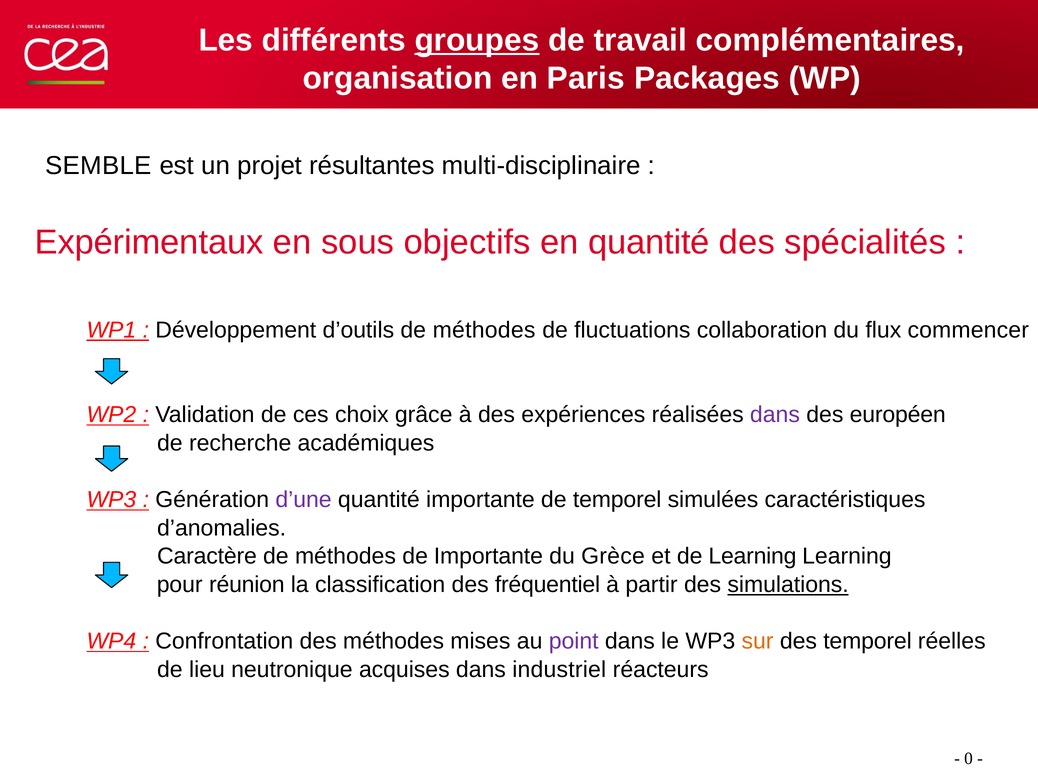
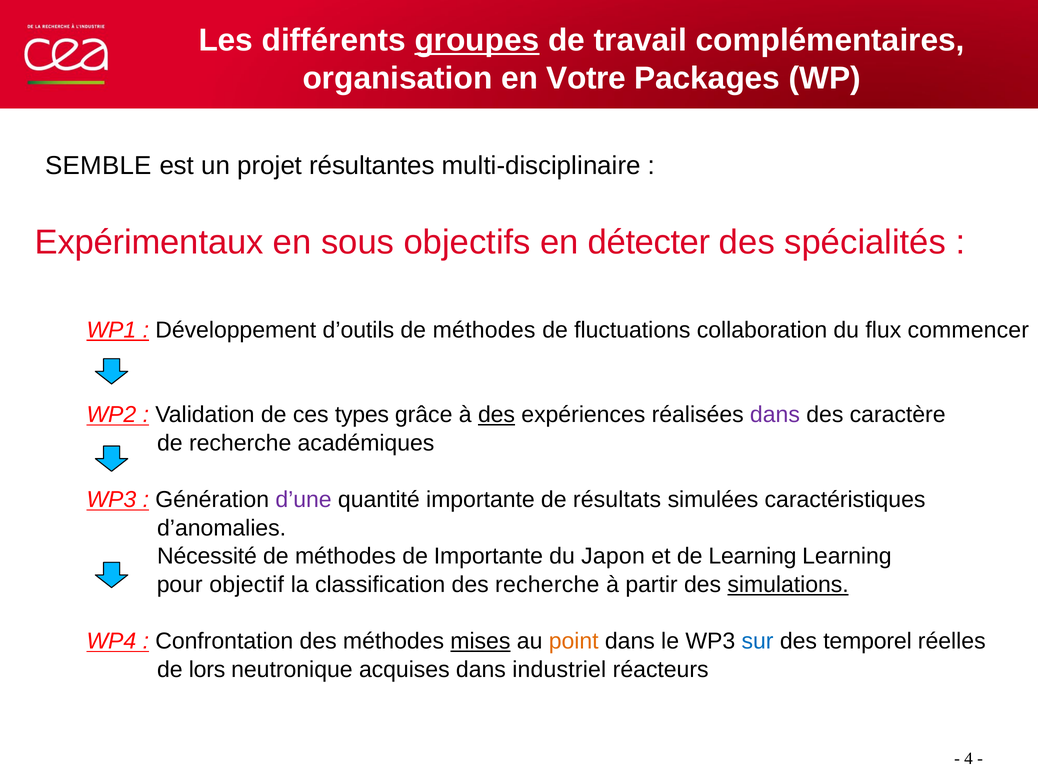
Paris: Paris -> Votre
en quantité: quantité -> détecter
choix: choix -> types
des at (497, 415) underline: none -> present
européen: européen -> caractère
de temporel: temporel -> résultats
Caractère: Caractère -> Nécessité
Grèce: Grèce -> Japon
réunion: réunion -> objectif
des fréquentiel: fréquentiel -> recherche
mises underline: none -> present
point colour: purple -> orange
sur colour: orange -> blue
lieu: lieu -> lors
0: 0 -> 4
